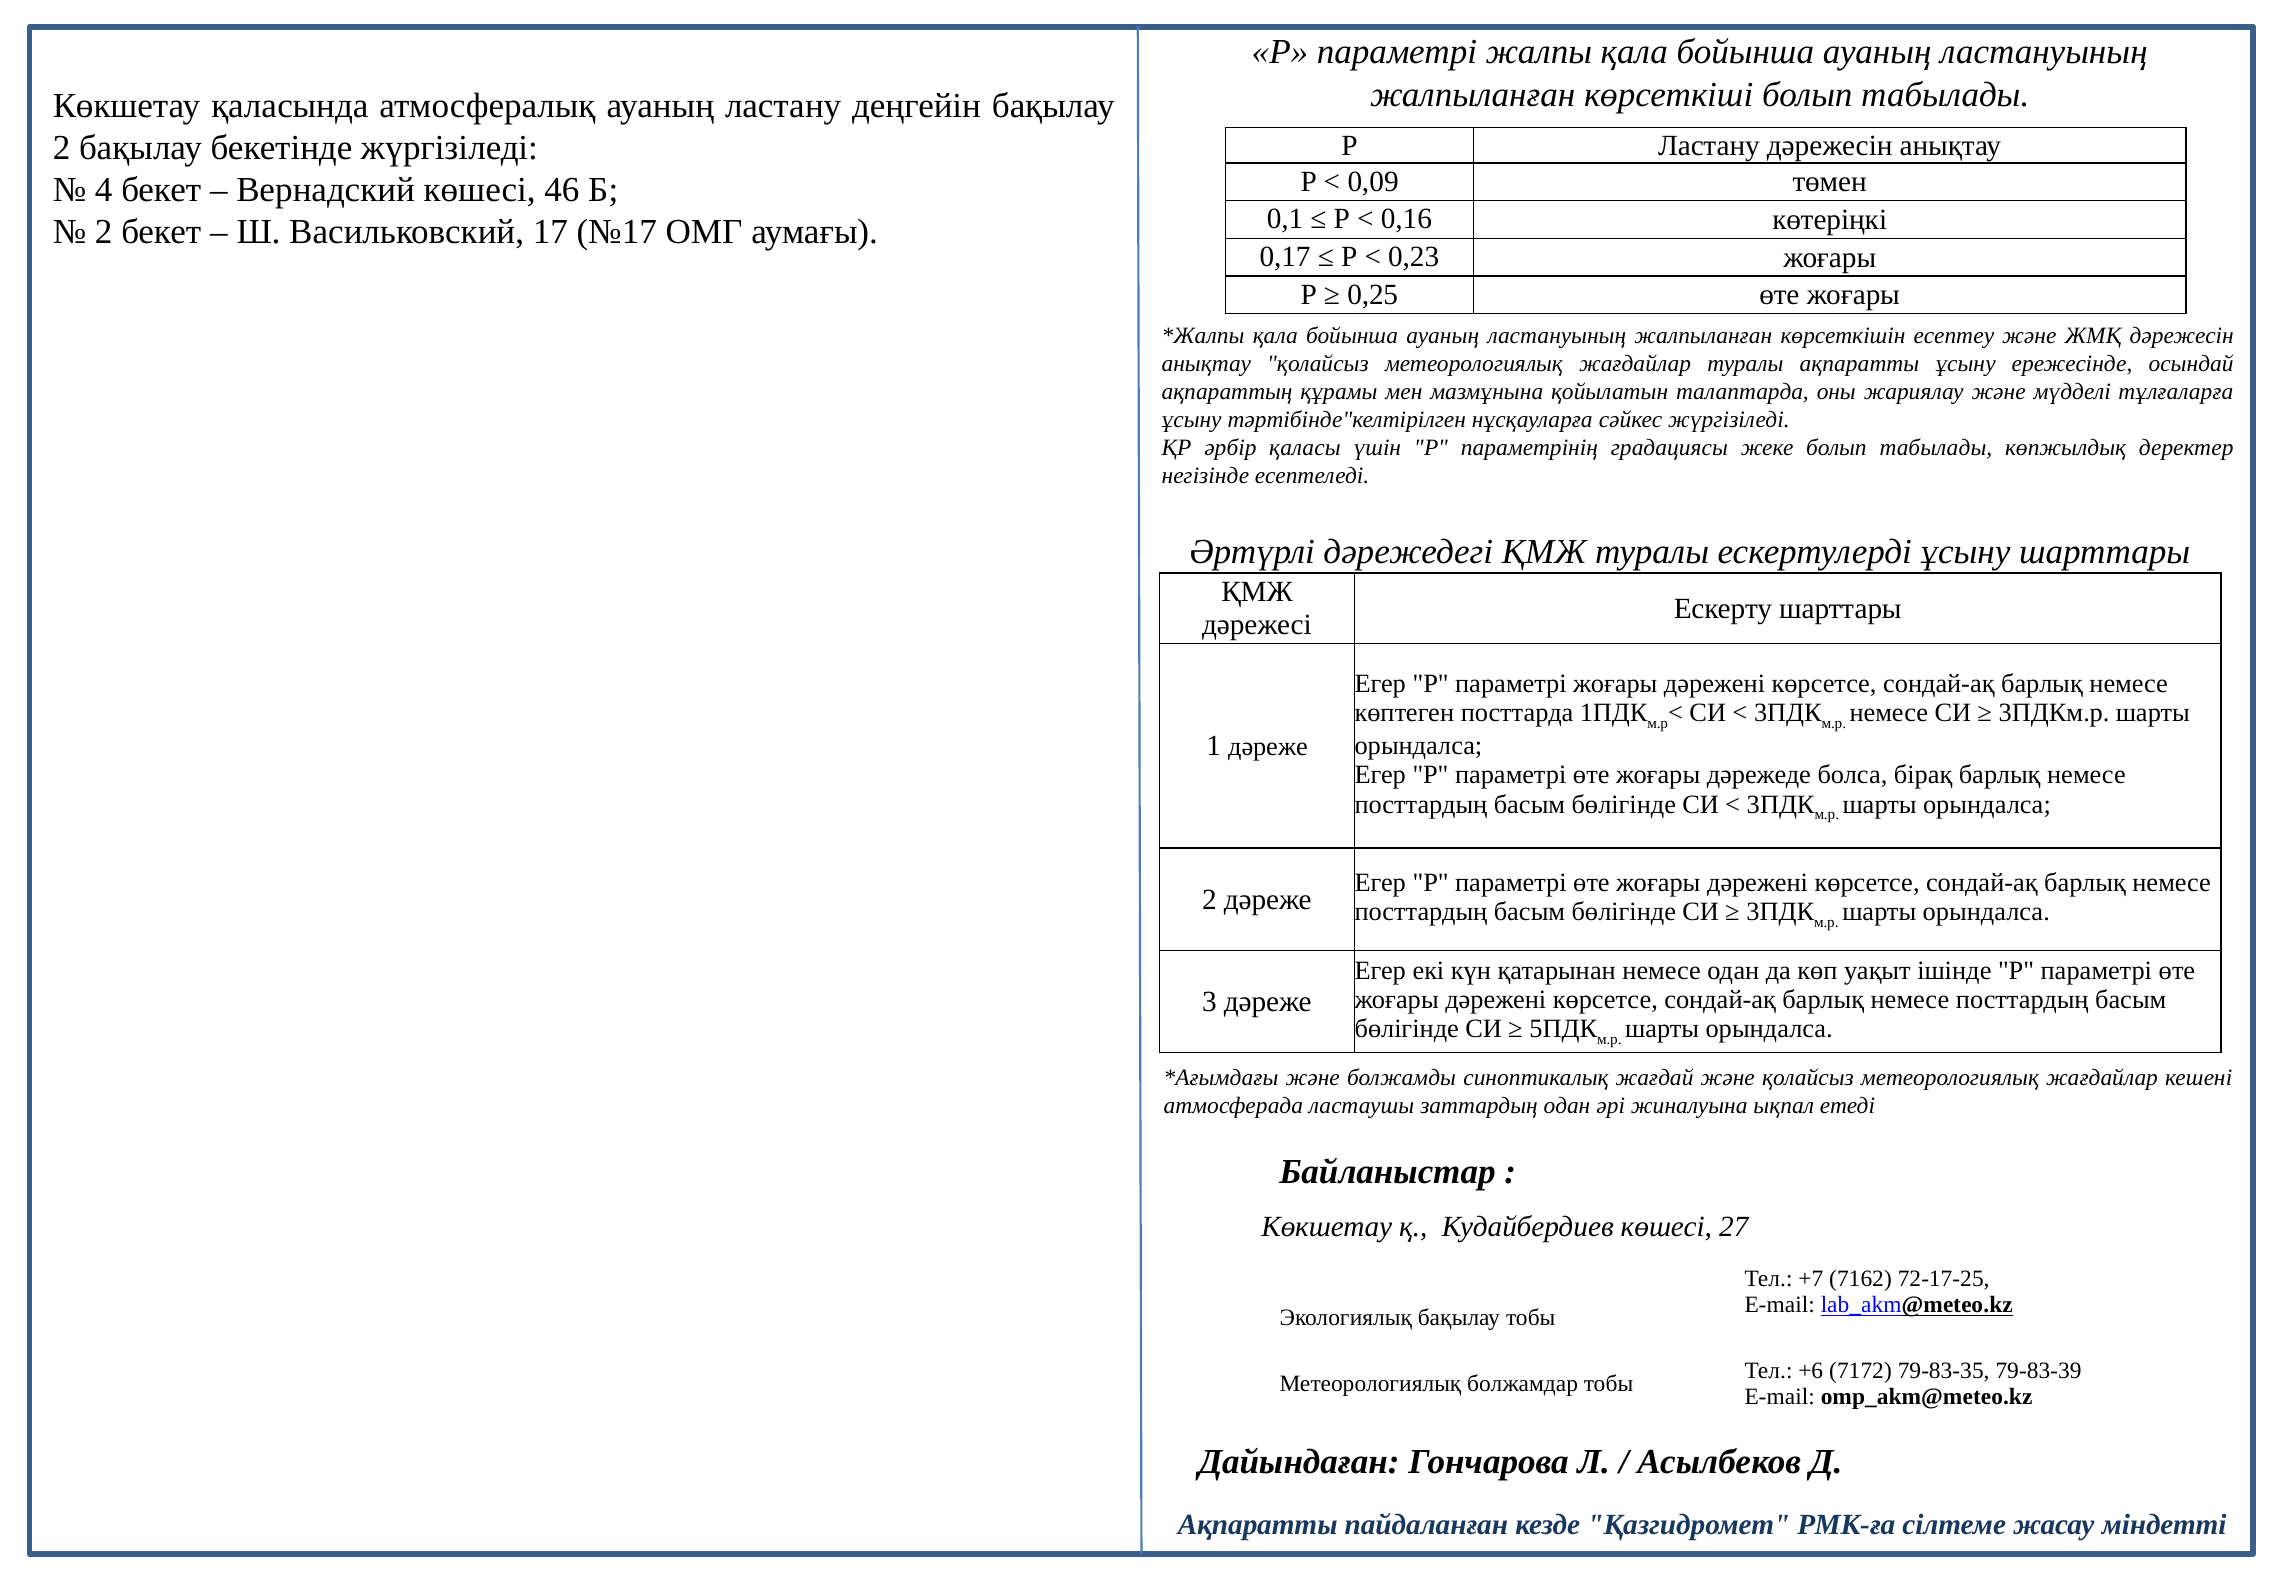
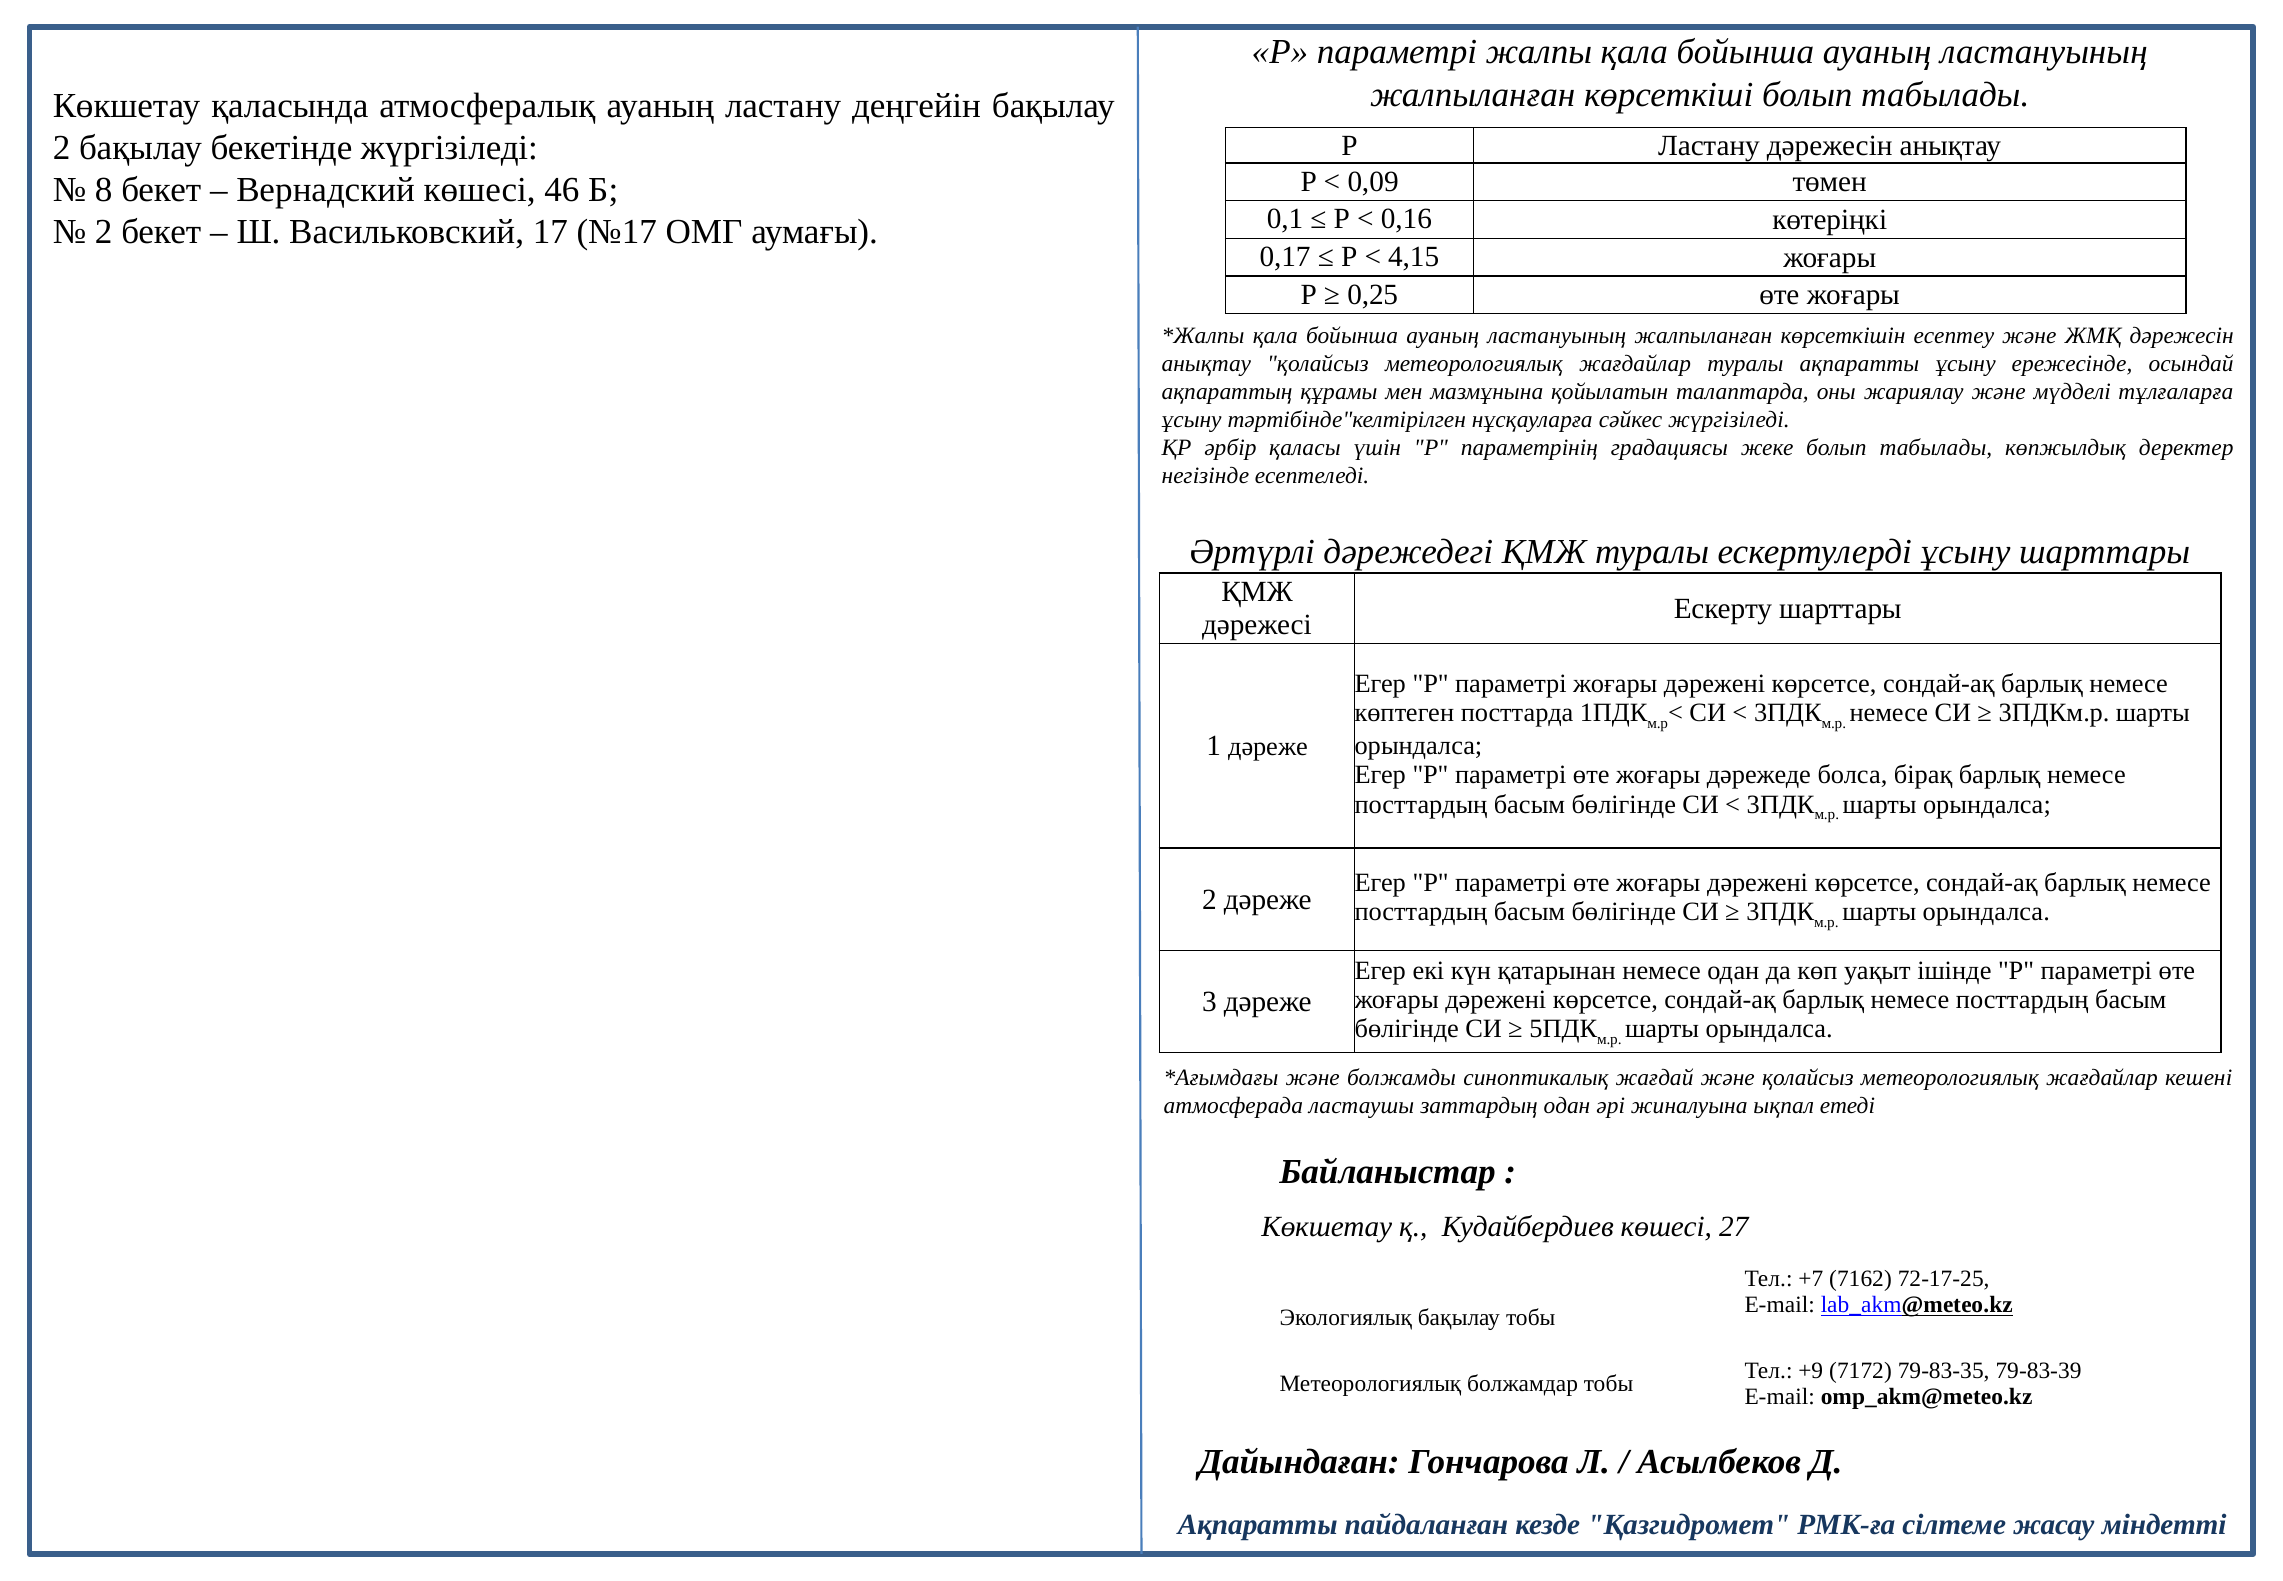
4: 4 -> 8
0,23: 0,23 -> 4,15
+6: +6 -> +9
